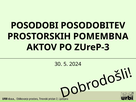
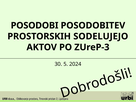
POMEMBNA: POMEMBNA -> SODELUJEJO
